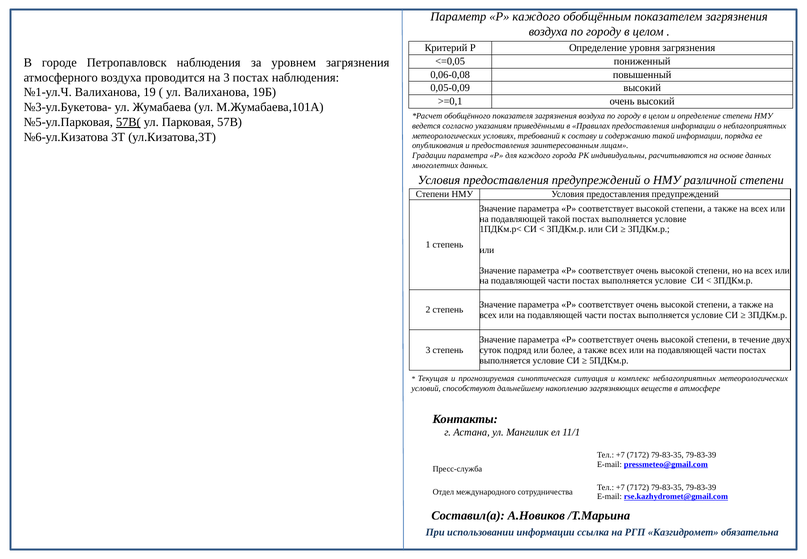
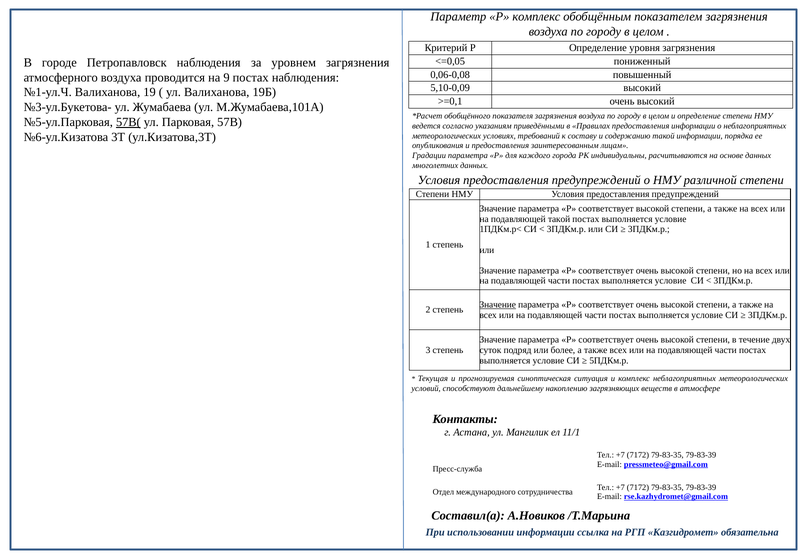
Р каждого: каждого -> комплекс
на 3: 3 -> 9
0,05-0,09: 0,05-0,09 -> 5,10-0,09
Значение at (498, 304) underline: none -> present
